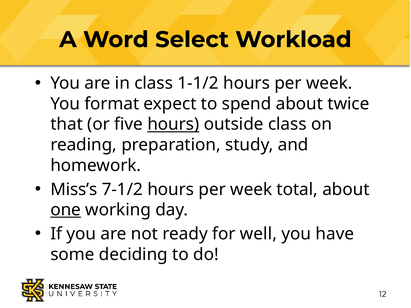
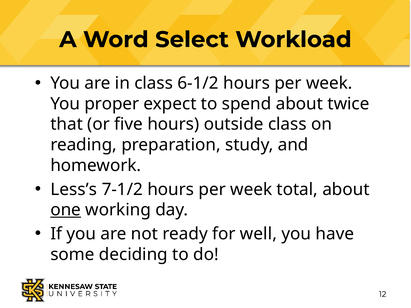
1-1/2: 1-1/2 -> 6-1/2
format: format -> proper
hours at (173, 124) underline: present -> none
Miss’s: Miss’s -> Less’s
